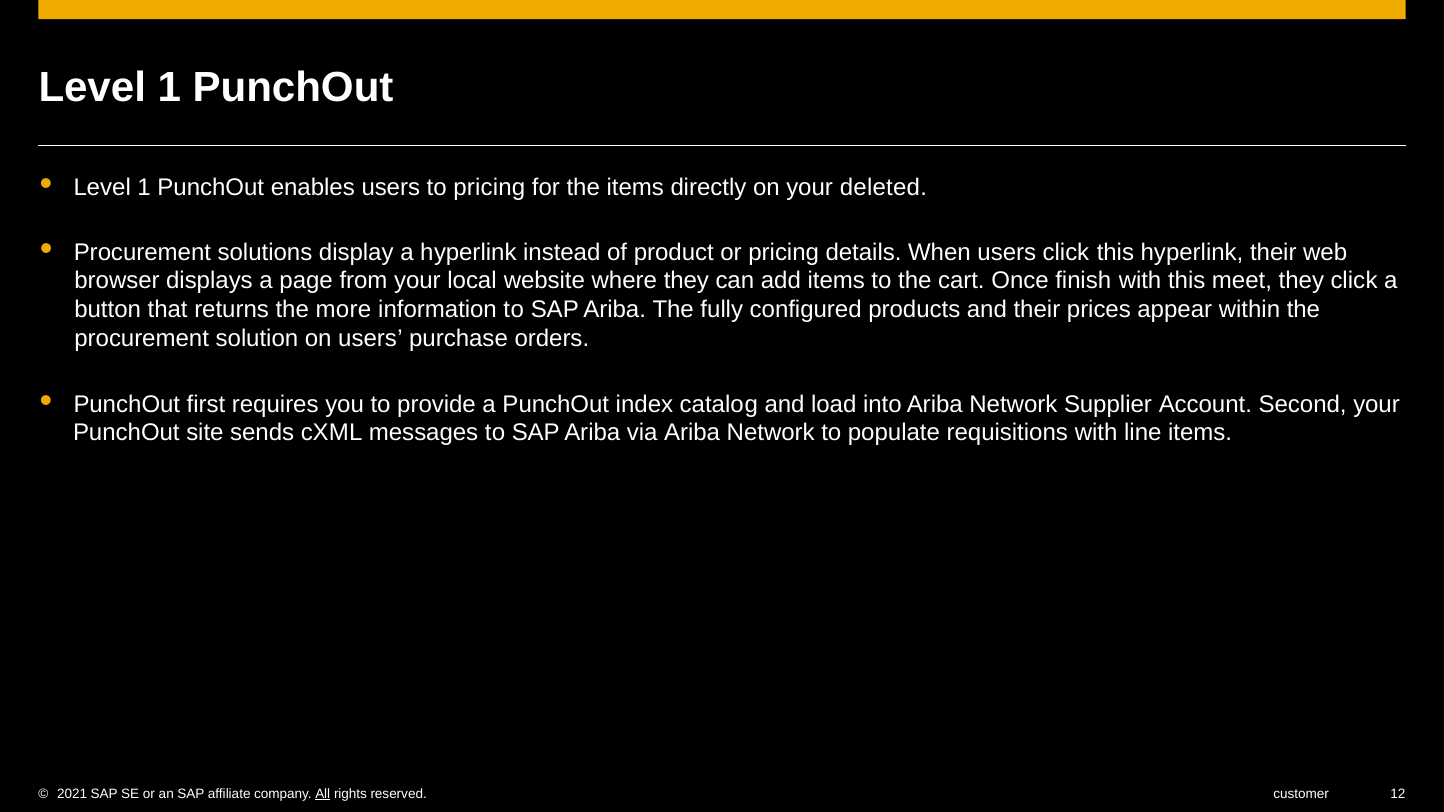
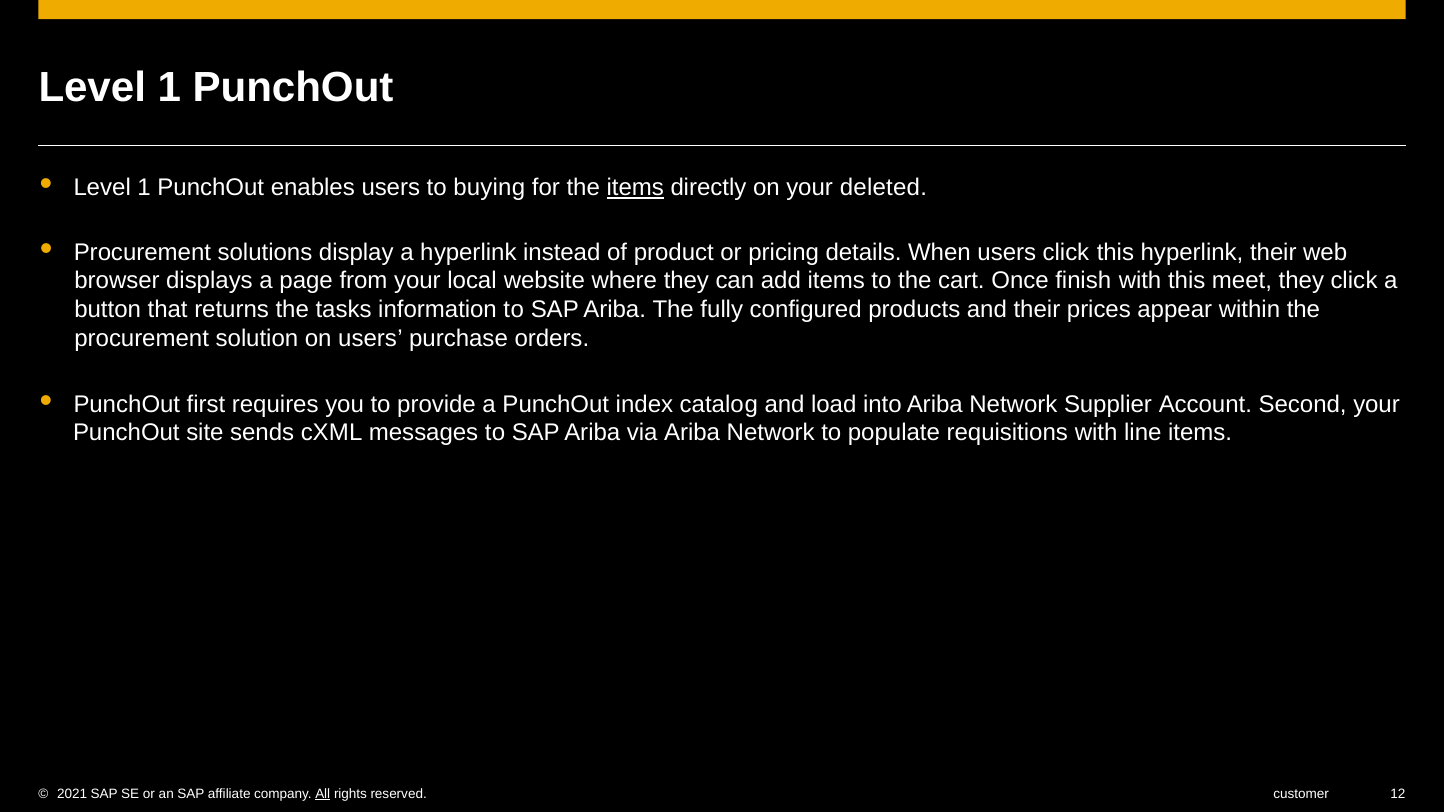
to pricing: pricing -> buying
items at (635, 188) underline: none -> present
more: more -> tasks
